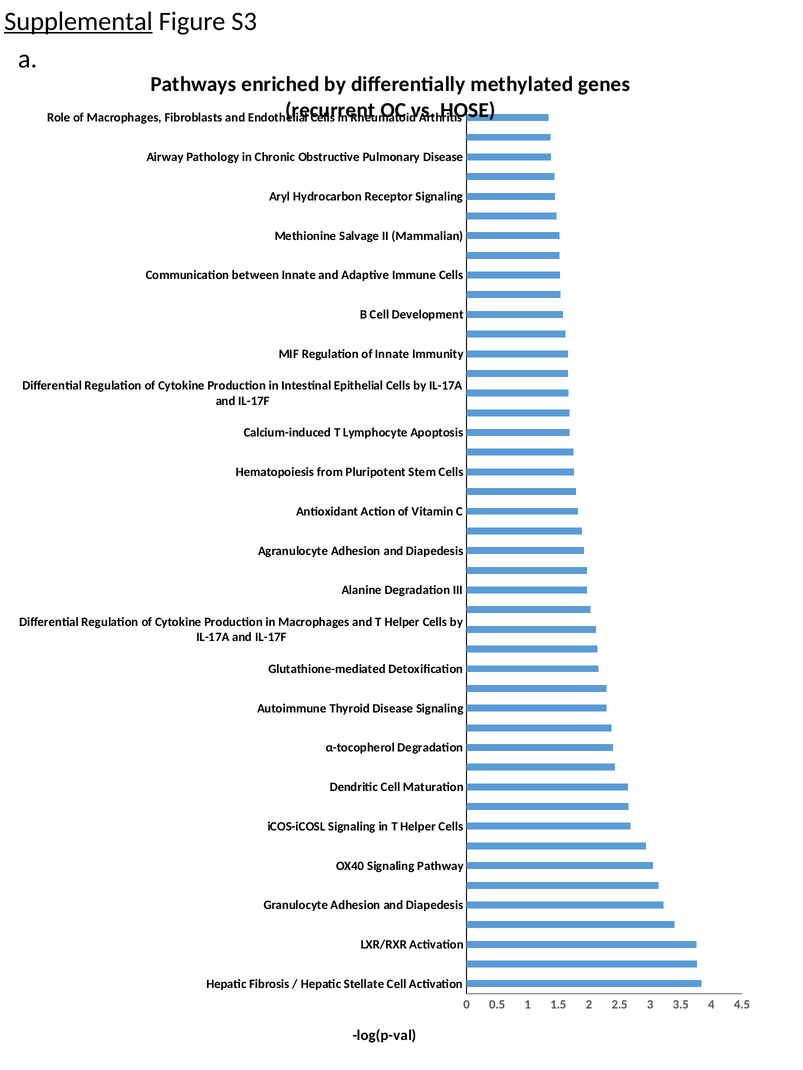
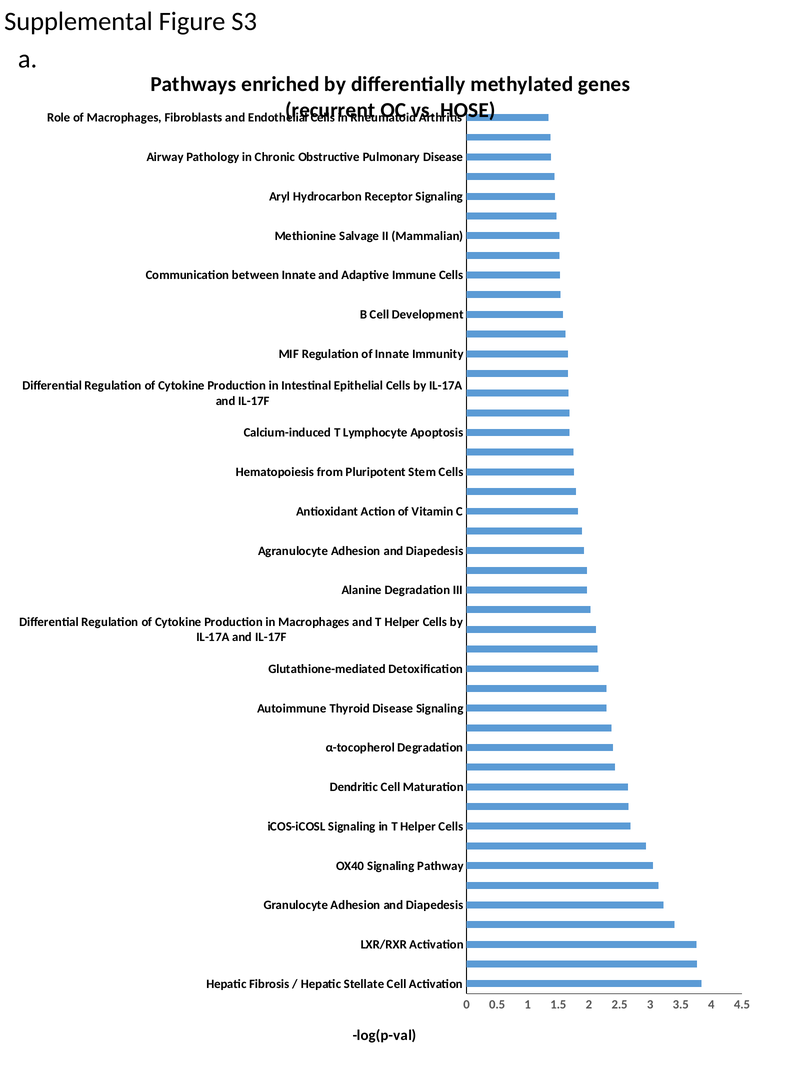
Supplemental underline: present -> none
